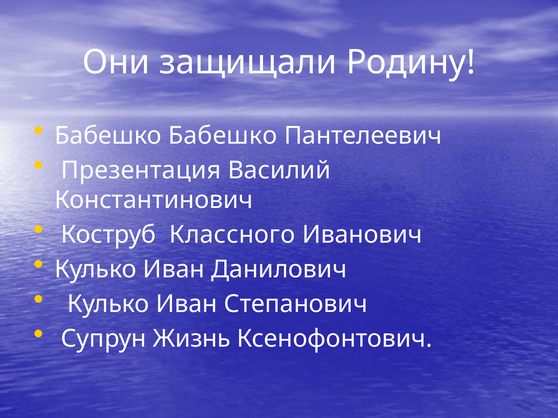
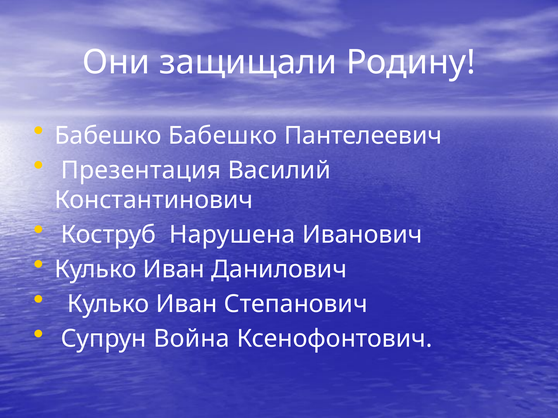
Классного: Классного -> Нарушена
Жизнь: Жизнь -> Война
